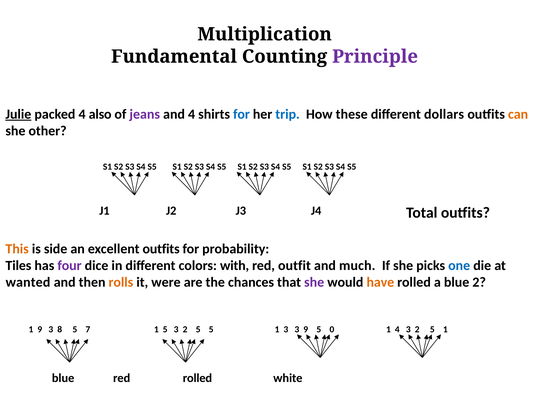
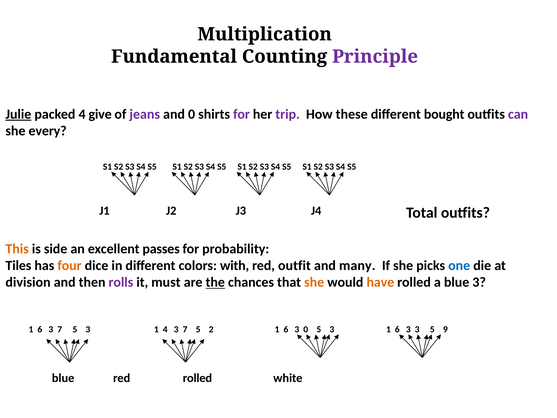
also: also -> give
and 4: 4 -> 0
for at (241, 114) colour: blue -> purple
trip colour: blue -> purple
dollars: dollars -> bought
can colour: orange -> purple
other: other -> every
excellent outfits: outfits -> passes
four colour: purple -> orange
much: much -> many
wanted: wanted -> division
rolls colour: orange -> purple
were: were -> must
the underline: none -> present
she at (314, 282) colour: purple -> orange
blue 2: 2 -> 3
9 at (40, 329): 9 -> 6
8 at (60, 329): 8 -> 7
7 at (88, 329): 7 -> 3
1 5: 5 -> 4
2 at (185, 329): 2 -> 7
5 5: 5 -> 2
3 at (286, 329): 3 -> 6
3 9: 9 -> 0
0 at (332, 329): 0 -> 3
4 at (397, 329): 4 -> 6
2 at (417, 329): 2 -> 3
1 at (445, 329): 1 -> 9
